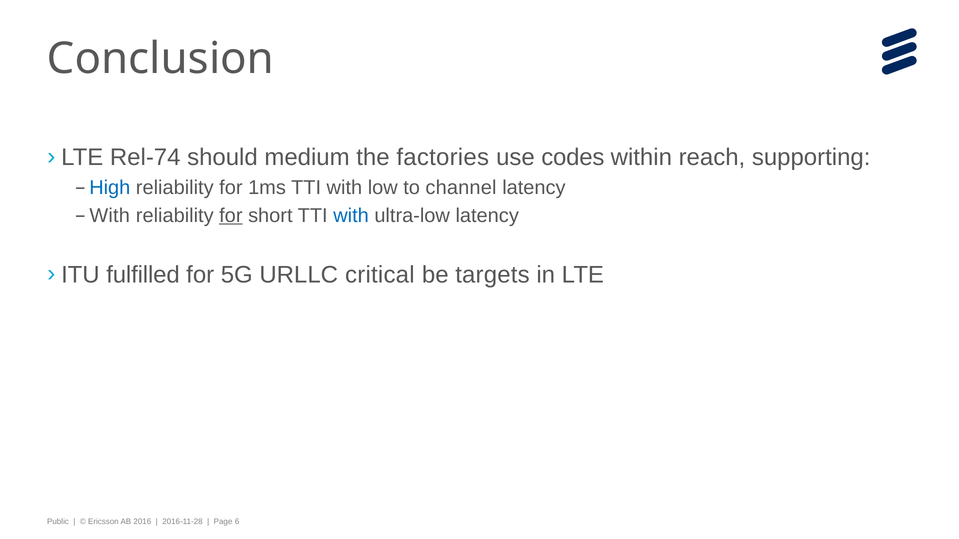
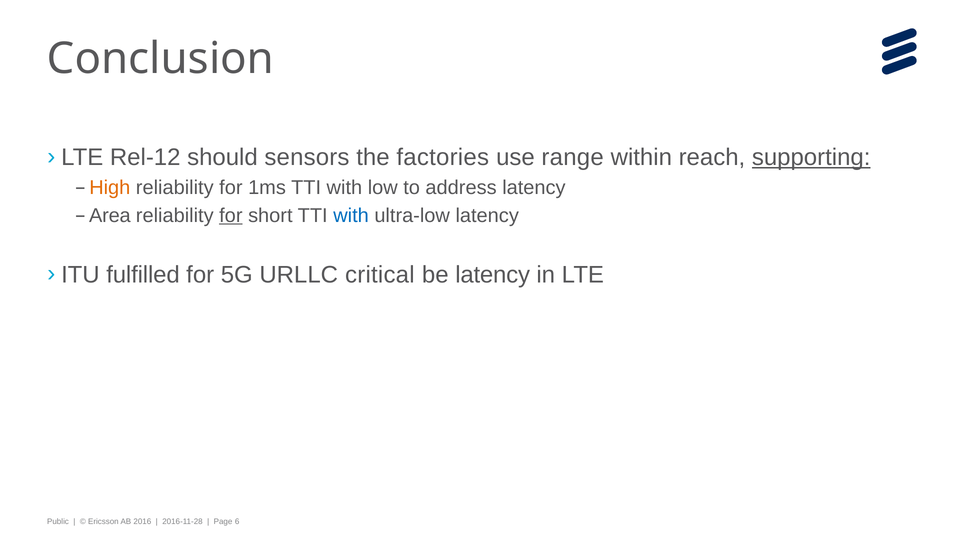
Rel-74: Rel-74 -> Rel-12
medium: medium -> sensors
codes: codes -> range
supporting underline: none -> present
High colour: blue -> orange
channel: channel -> address
With at (110, 216): With -> Area
be targets: targets -> latency
